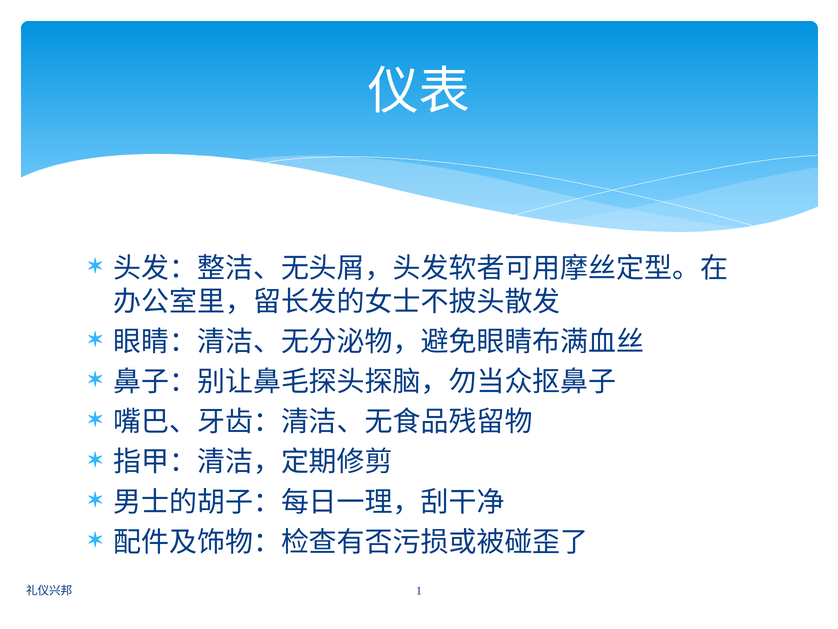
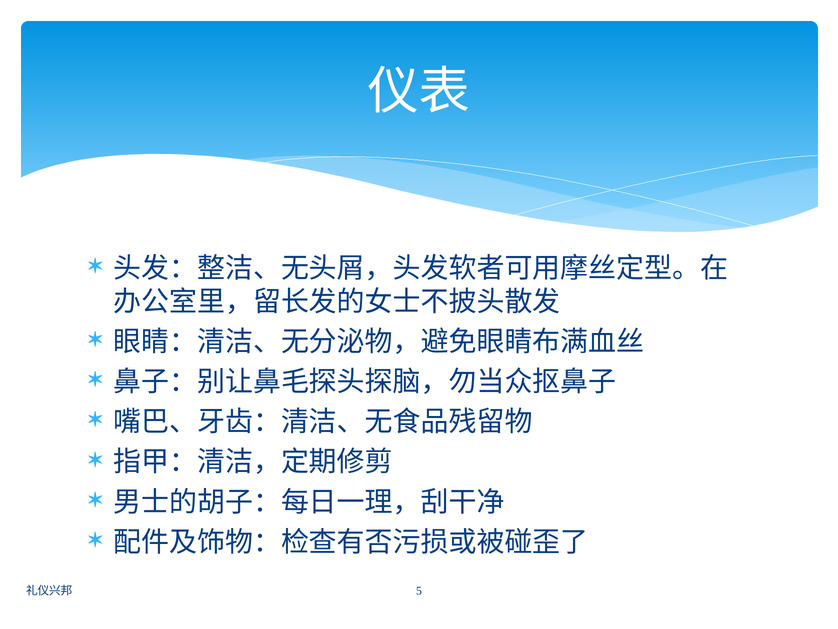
1: 1 -> 5
